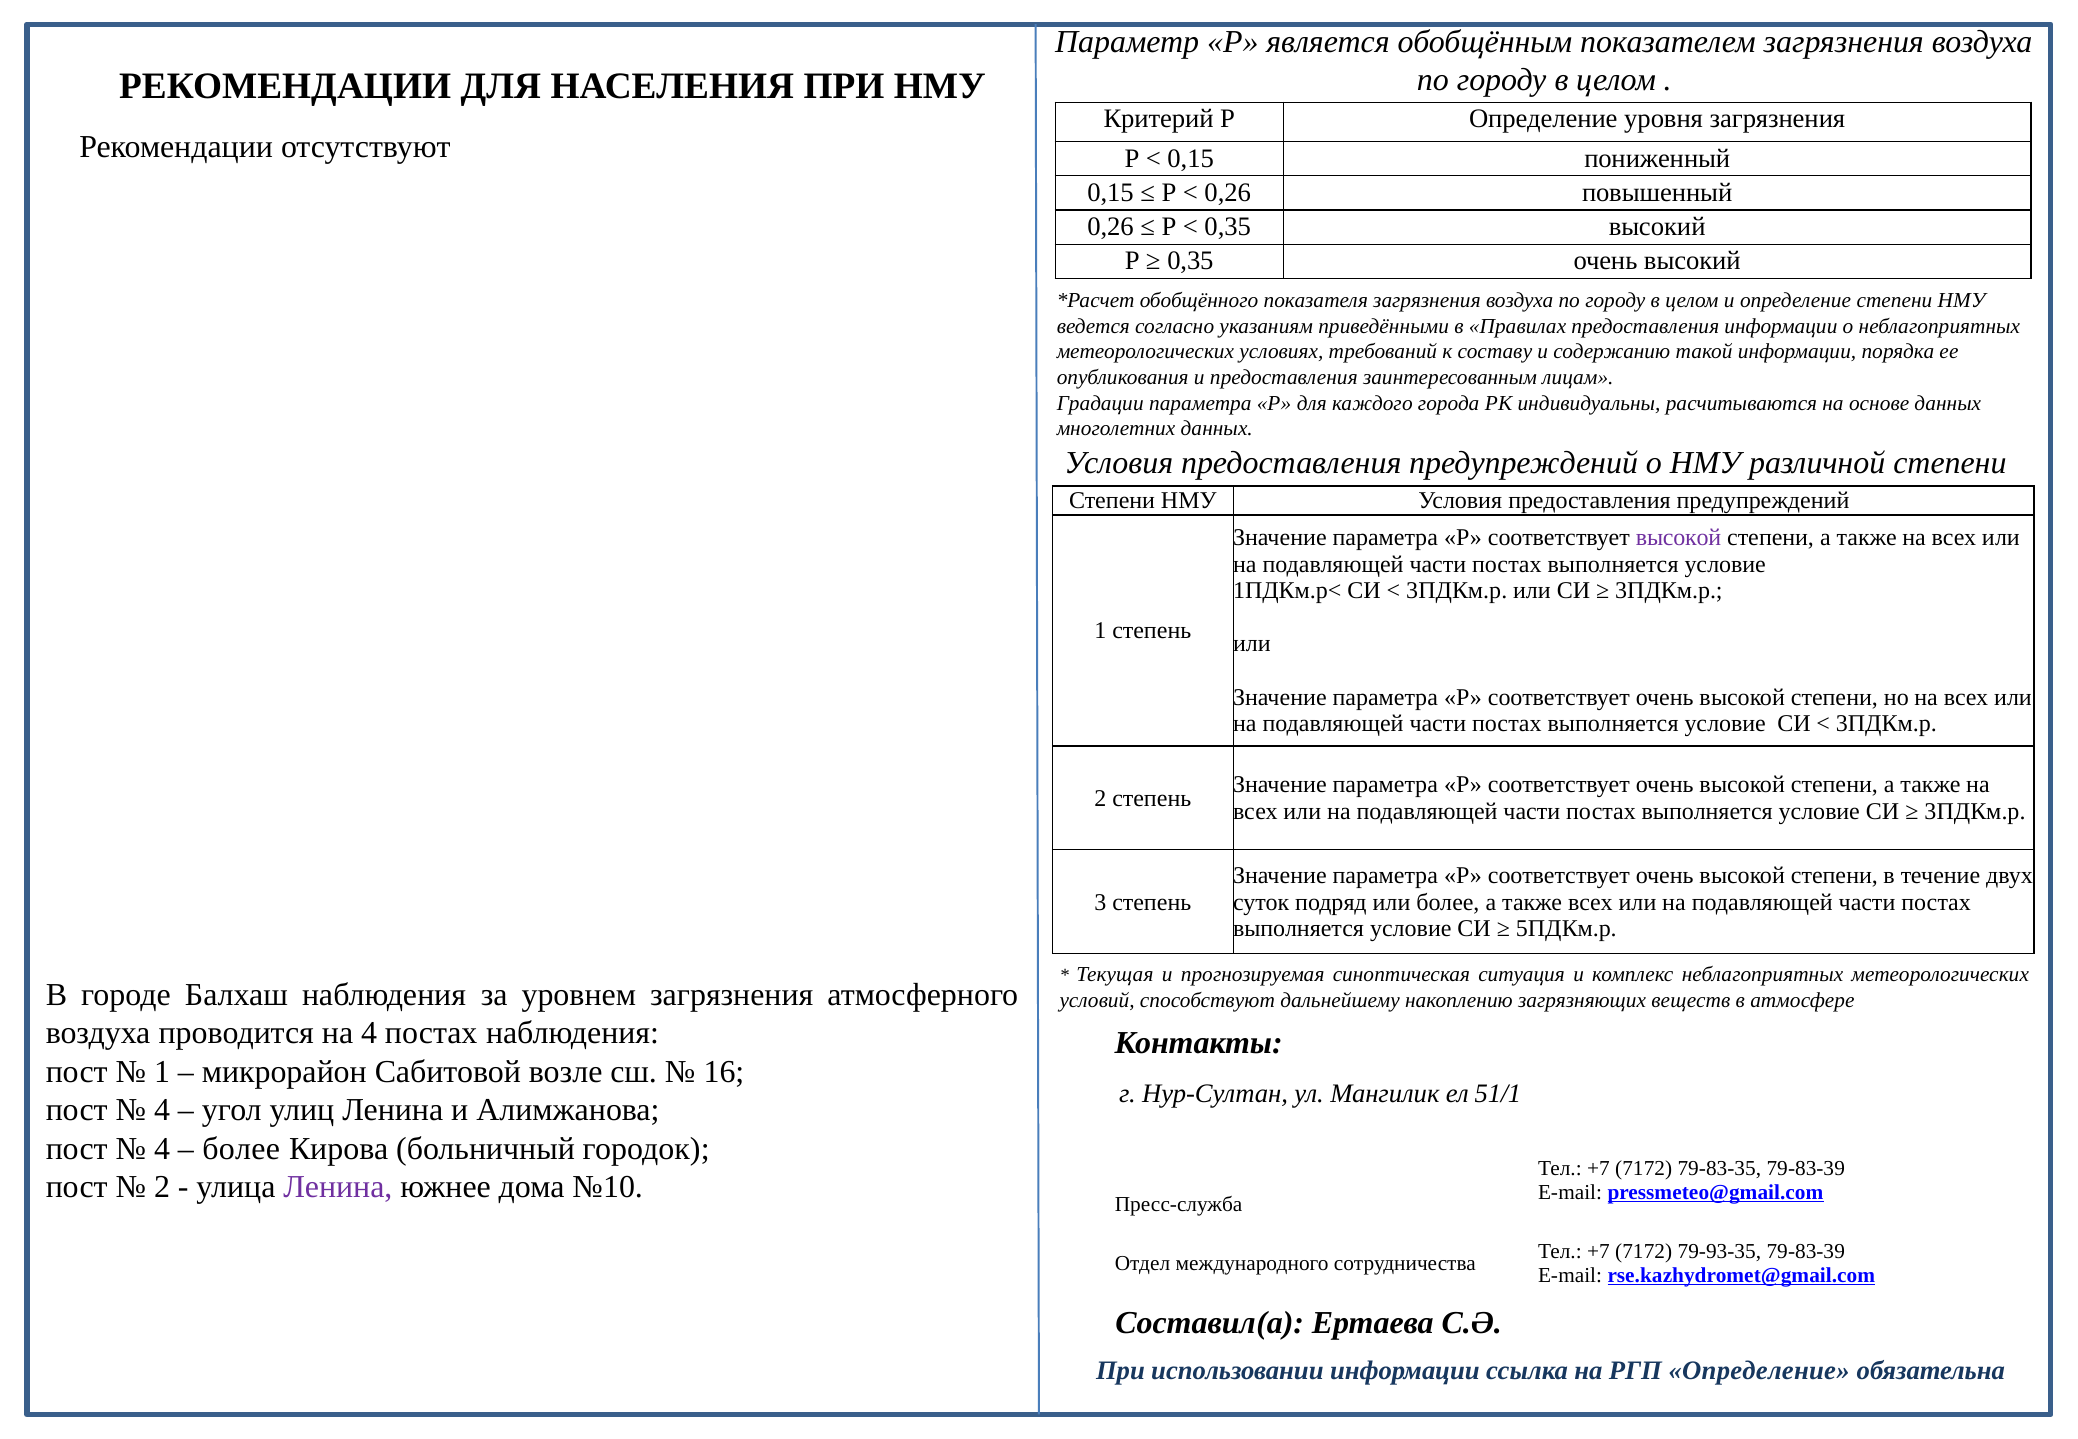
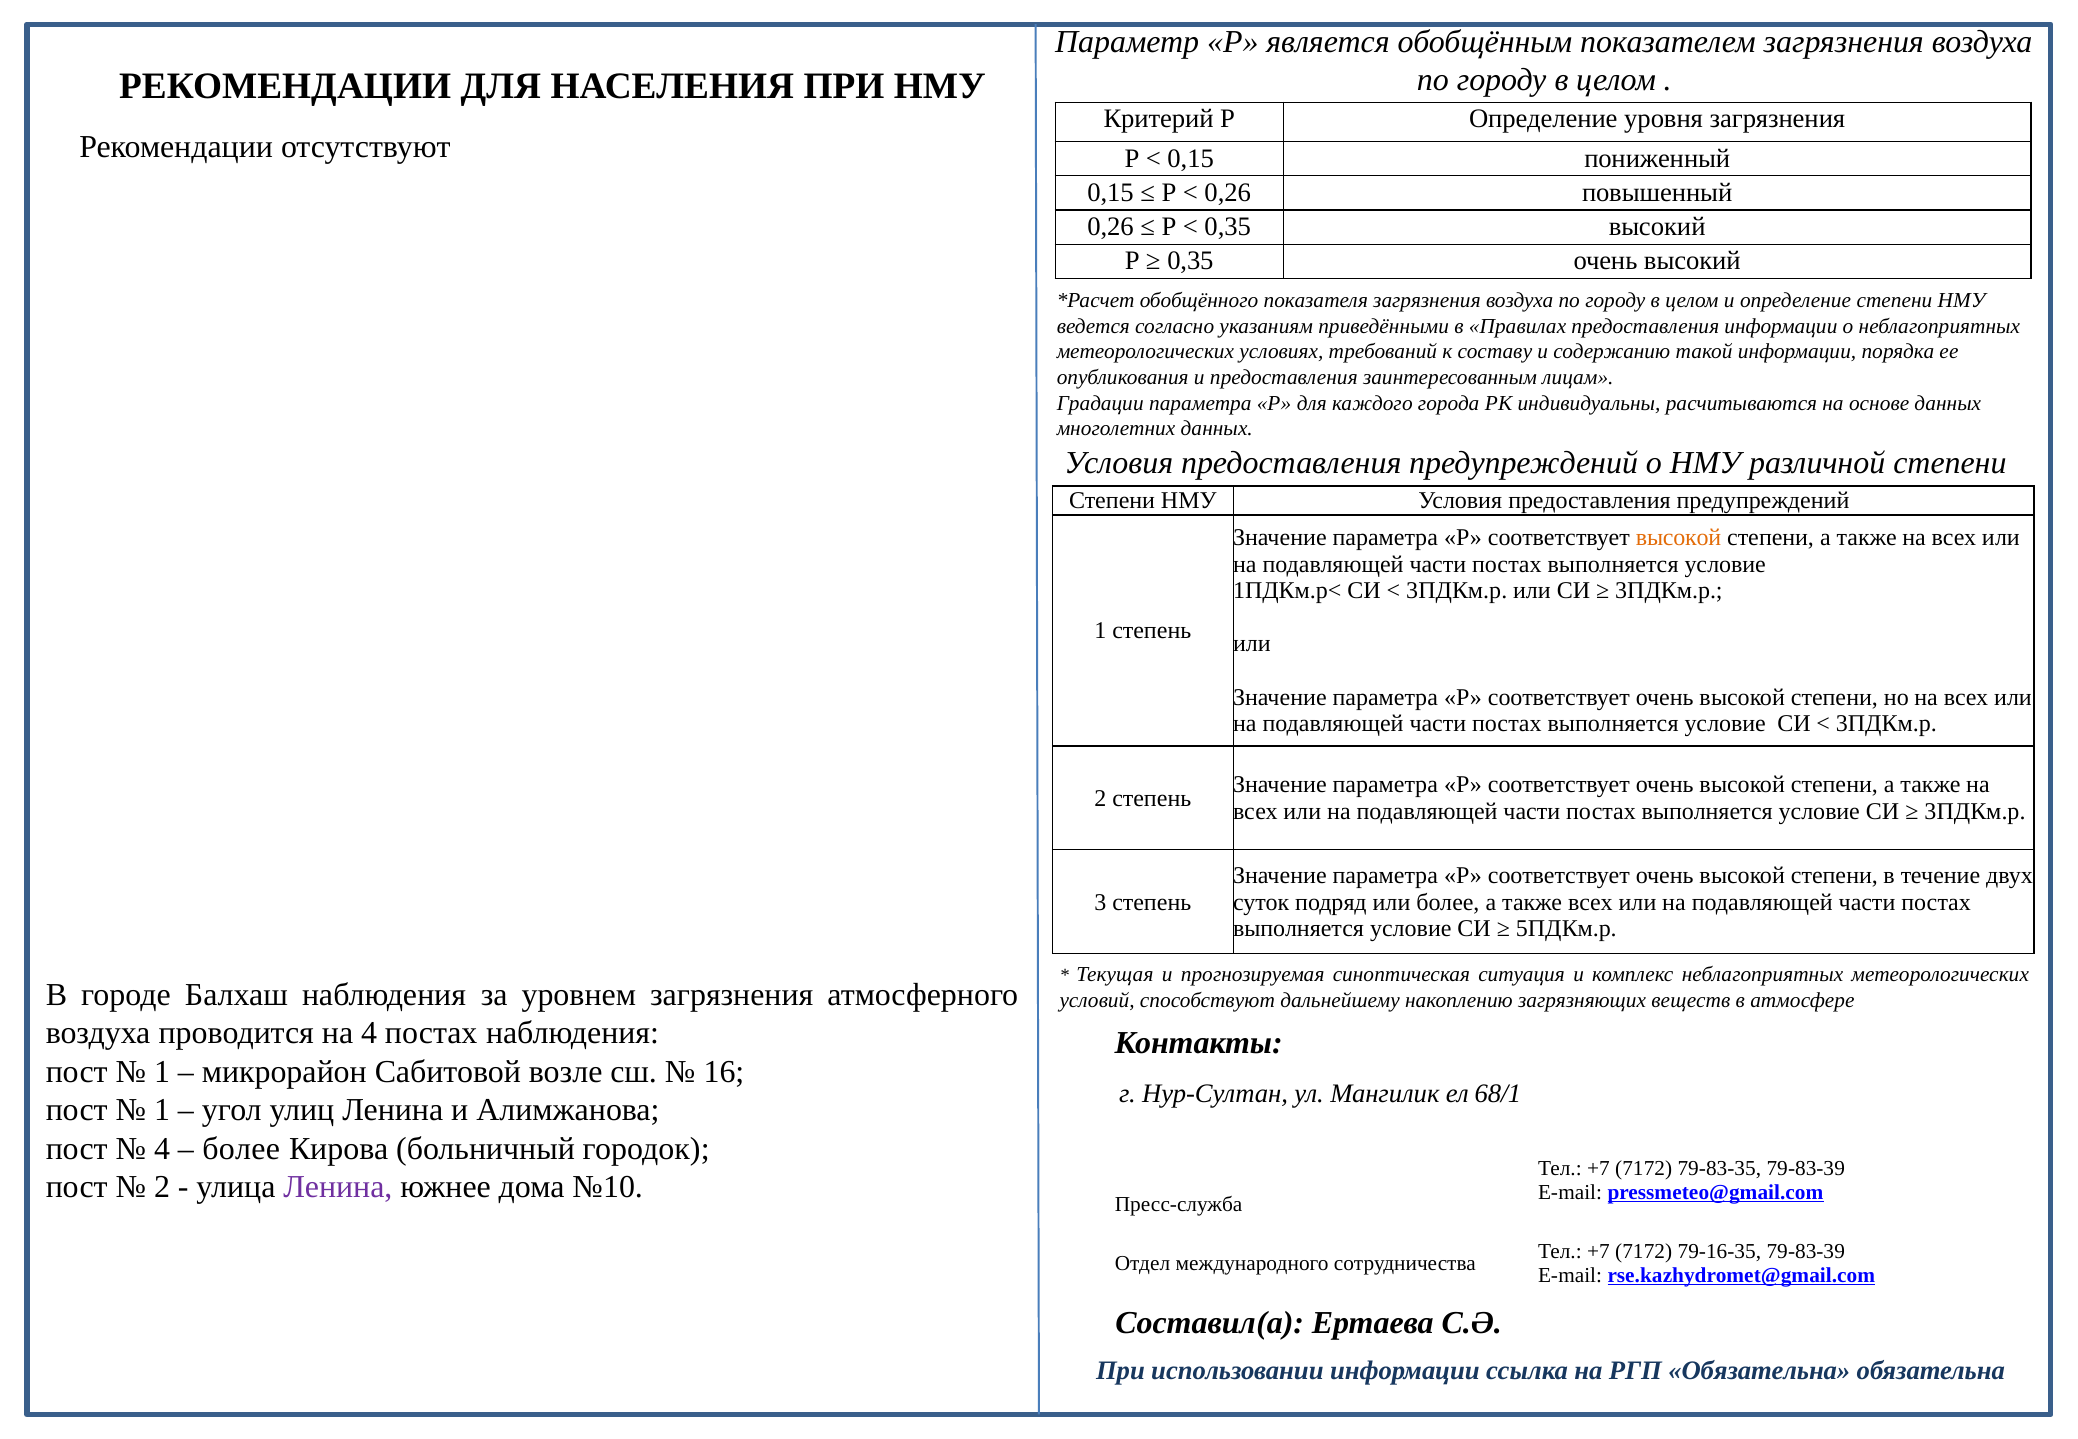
высокой at (1679, 537) colour: purple -> orange
51/1: 51/1 -> 68/1
4 at (162, 1110): 4 -> 1
79-93-35: 79-93-35 -> 79-16-35
РГП Определение: Определение -> Обязательна
